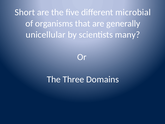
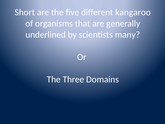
microbial: microbial -> kangaroo
unicellular: unicellular -> underlined
